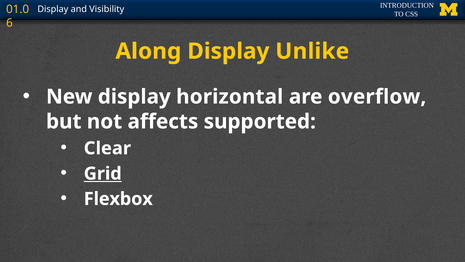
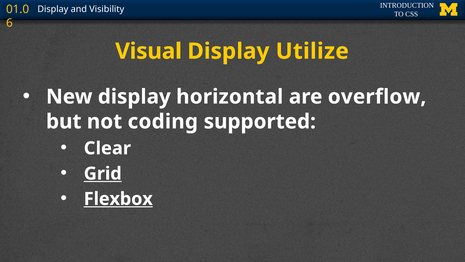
Along: Along -> Visual
Unlike: Unlike -> Utilize
affects: affects -> coding
Flexbox underline: none -> present
